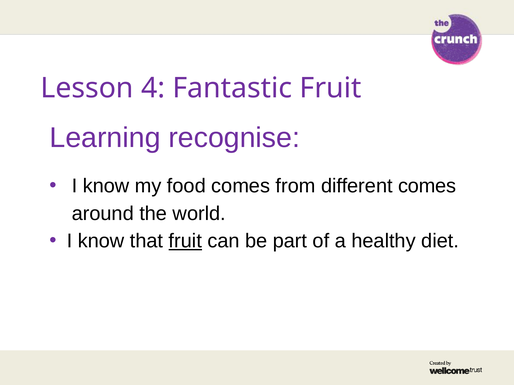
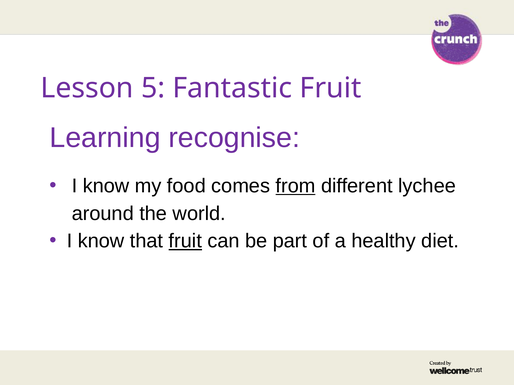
4: 4 -> 5
from underline: none -> present
different comes: comes -> lychee
